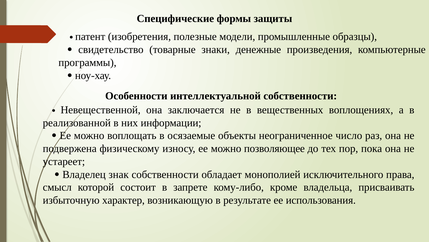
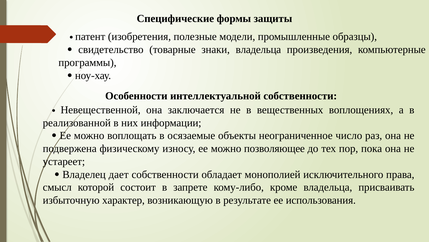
знаки денежные: денежные -> владельца
знак: знак -> дает
